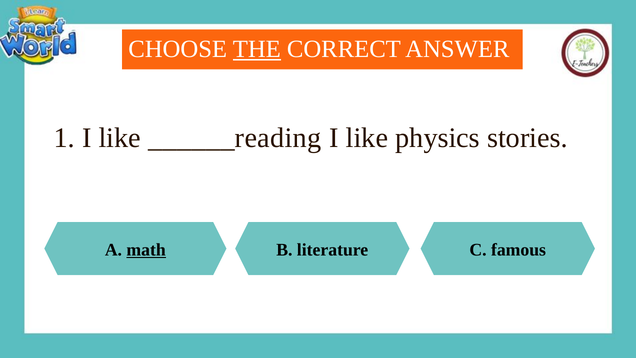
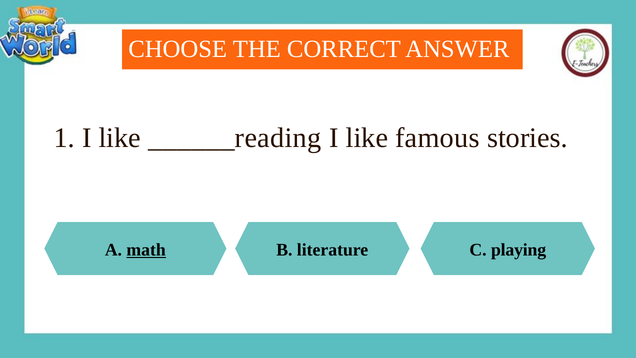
THE underline: present -> none
physics: physics -> famous
famous: famous -> playing
